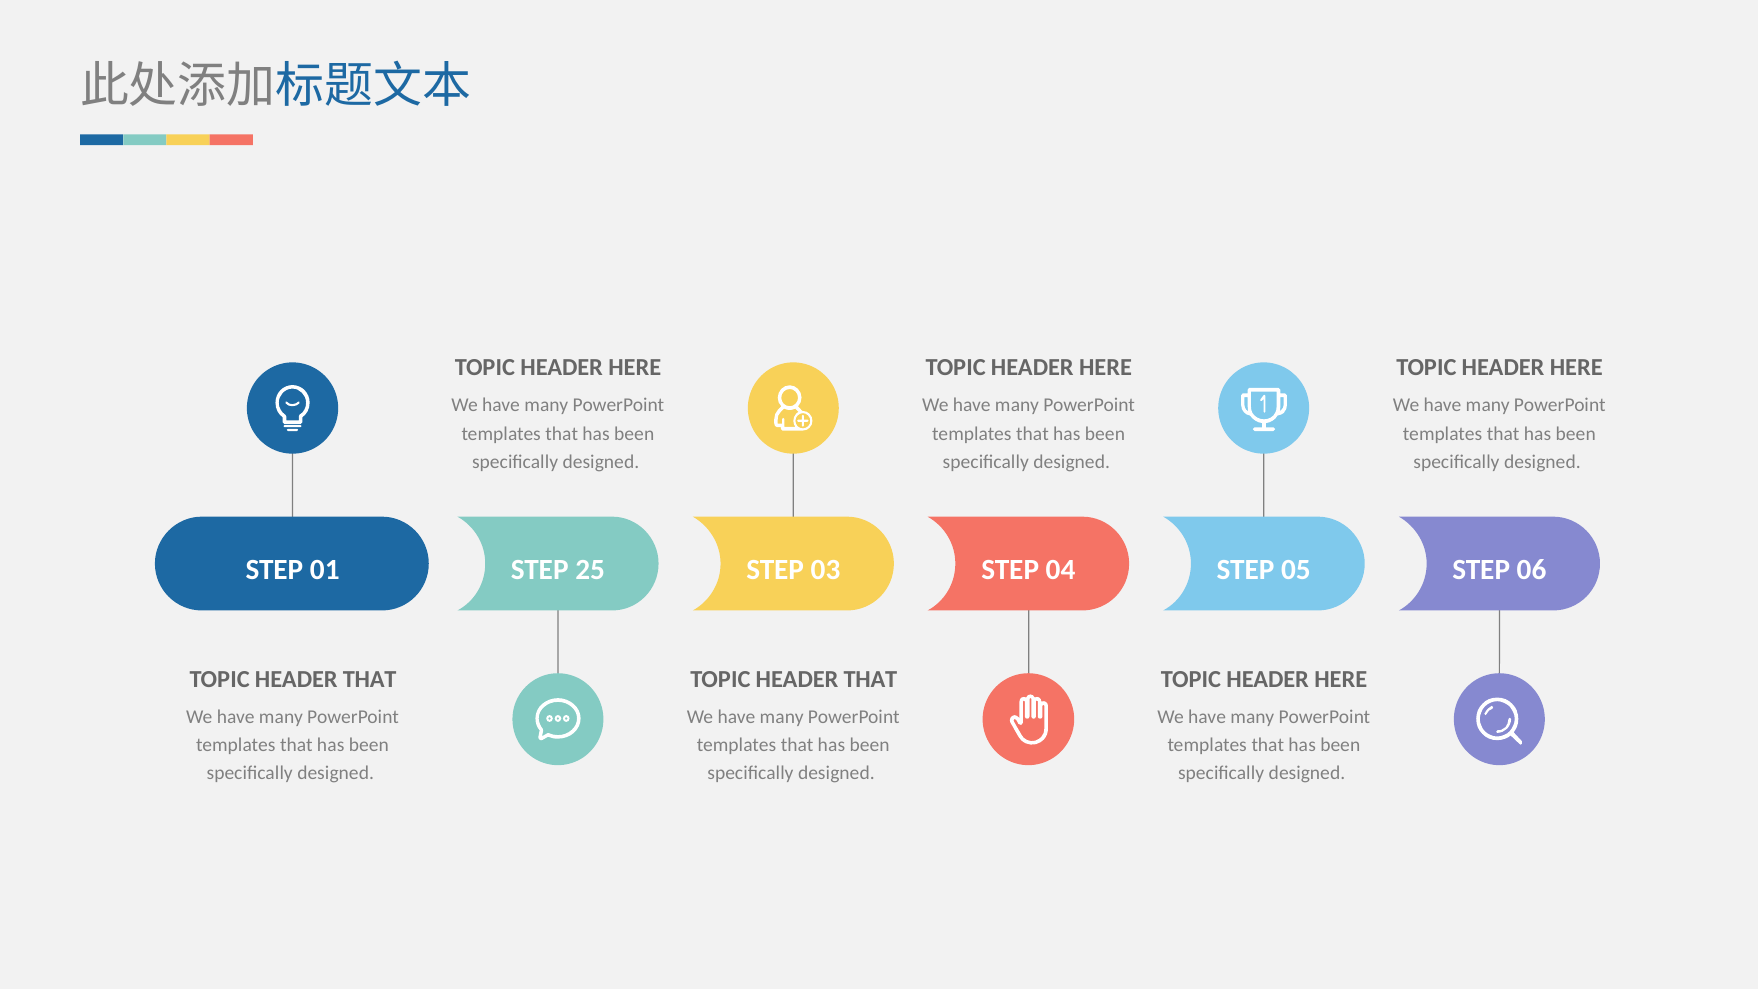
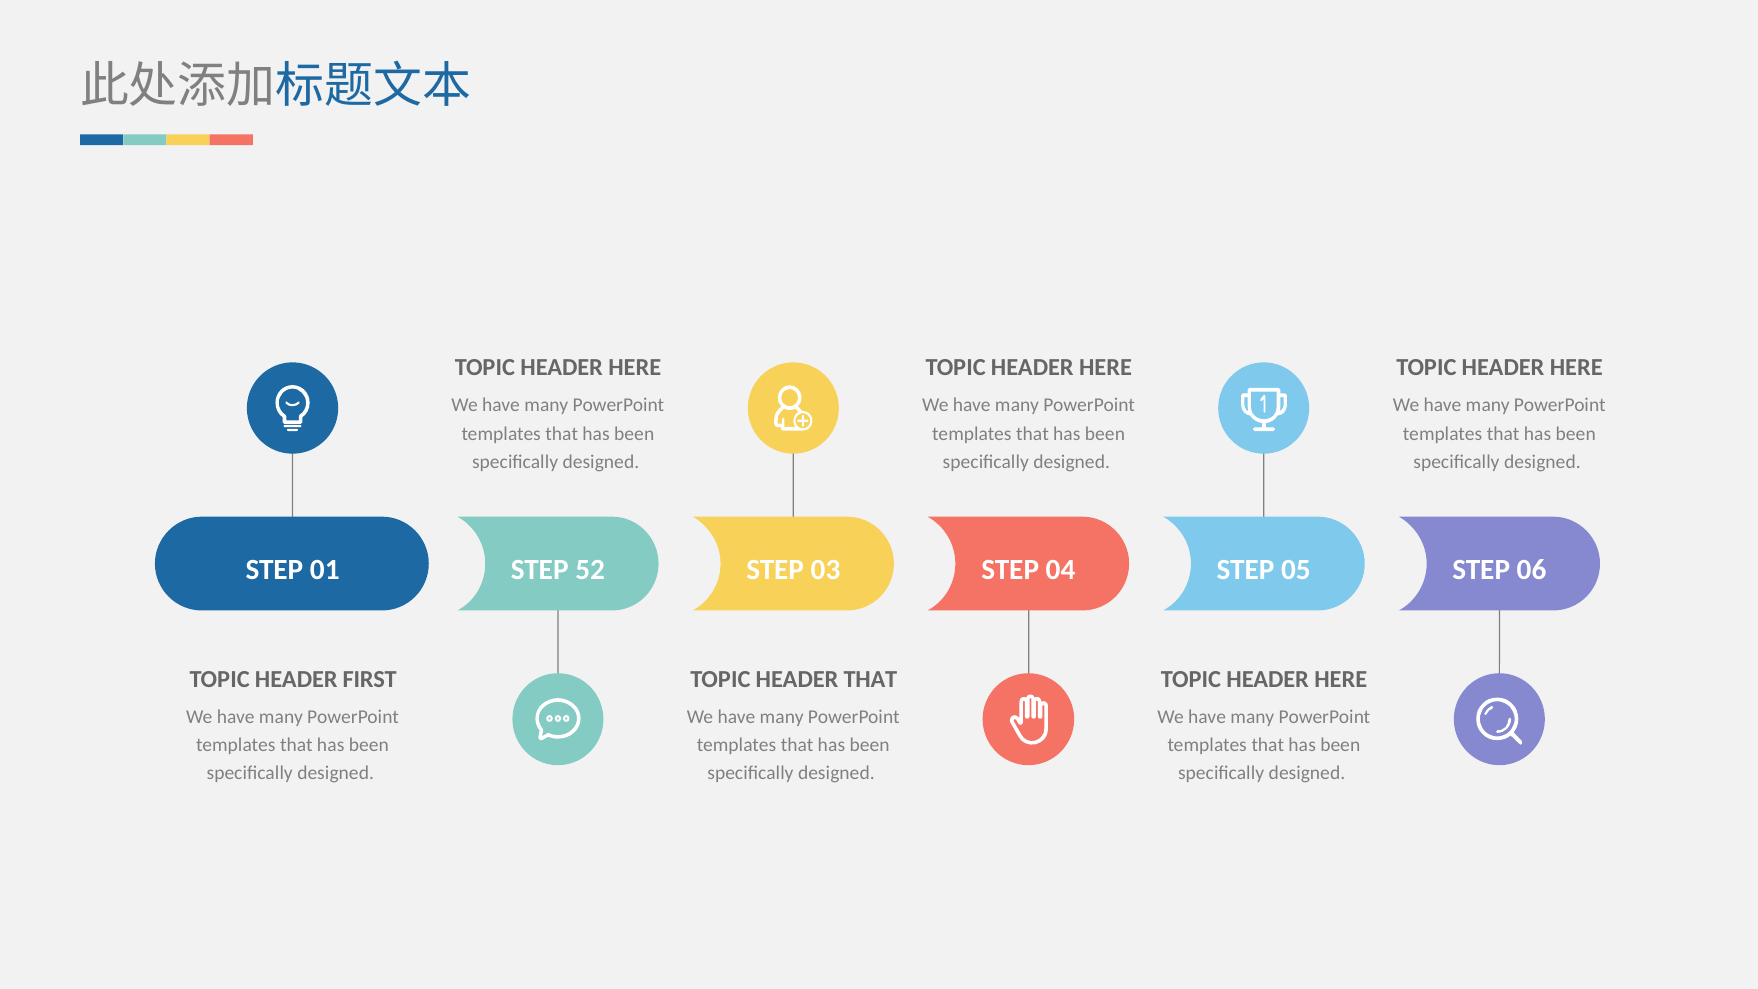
25: 25 -> 52
THAT at (370, 679): THAT -> FIRST
